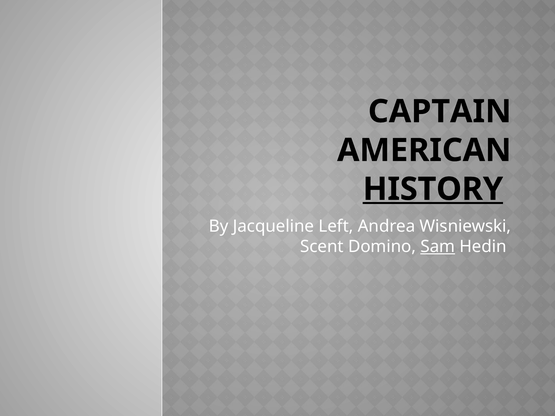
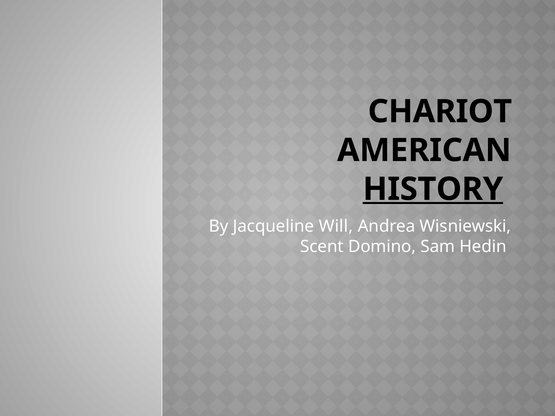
CAPTAIN: CAPTAIN -> CHARIOT
Left: Left -> Will
Sam underline: present -> none
